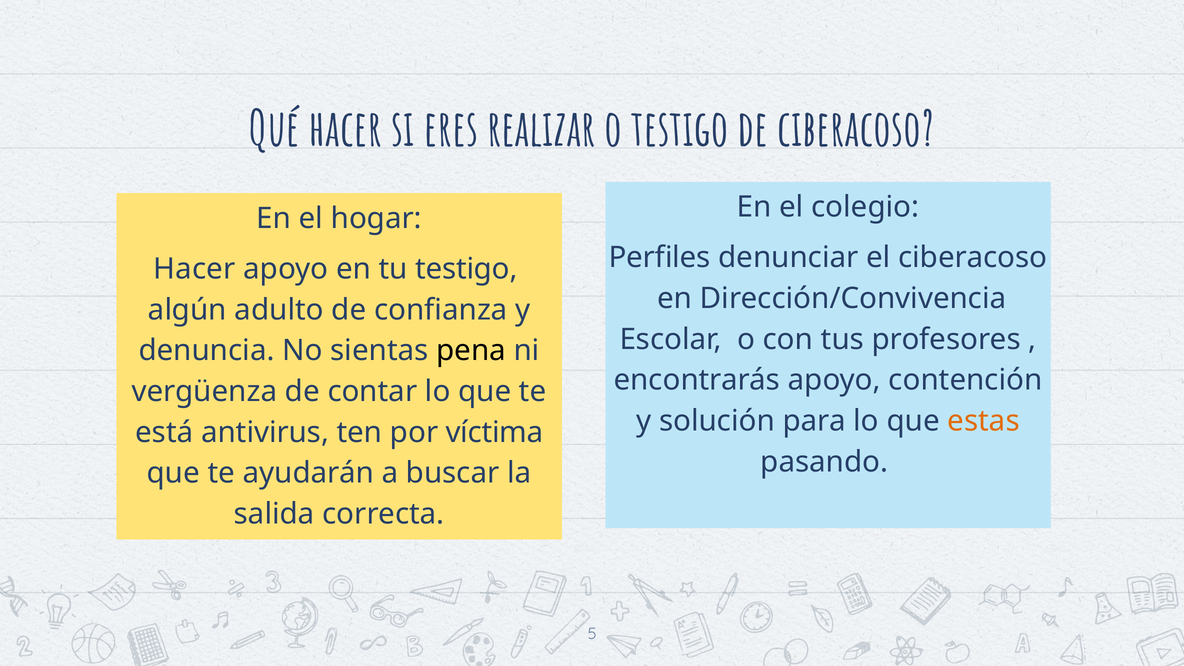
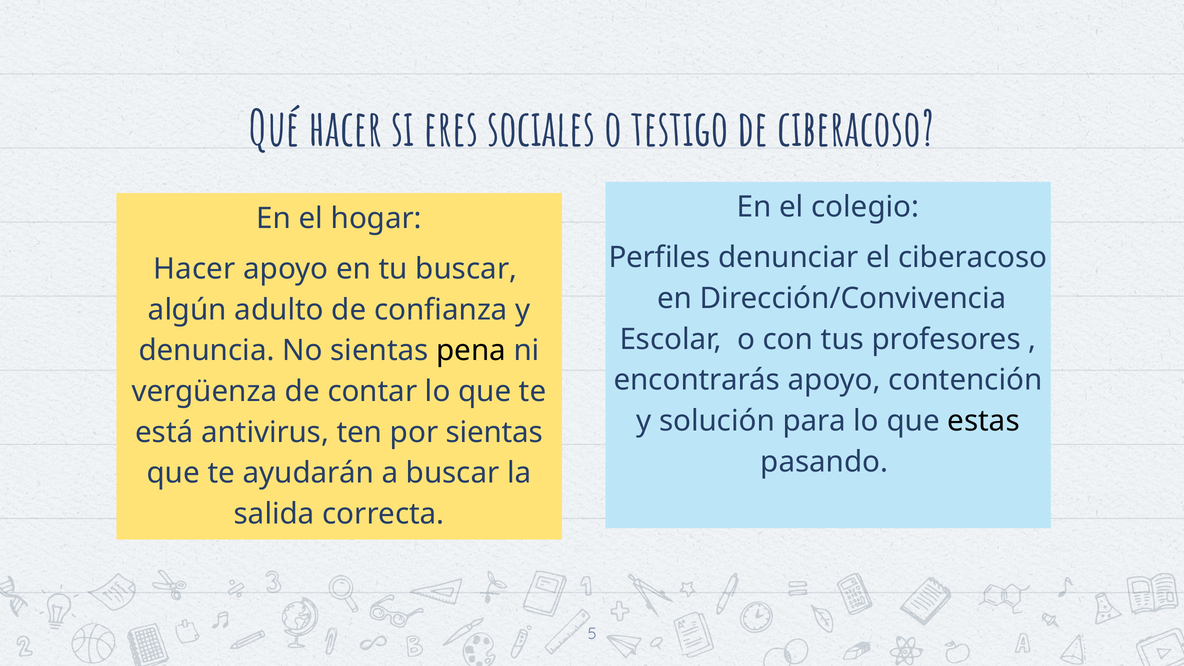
realizar: realizar -> sociales
tu testigo: testigo -> buscar
estas colour: orange -> black
por víctima: víctima -> sientas
